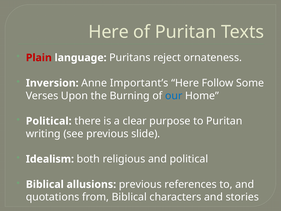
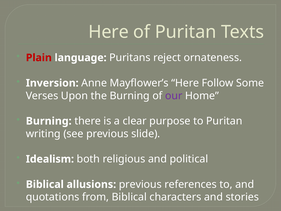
Important’s: Important’s -> Mayflower’s
our colour: blue -> purple
Political at (49, 121): Political -> Burning
